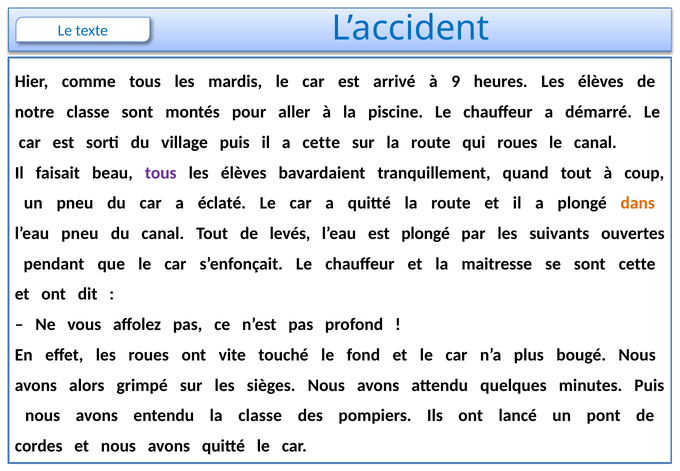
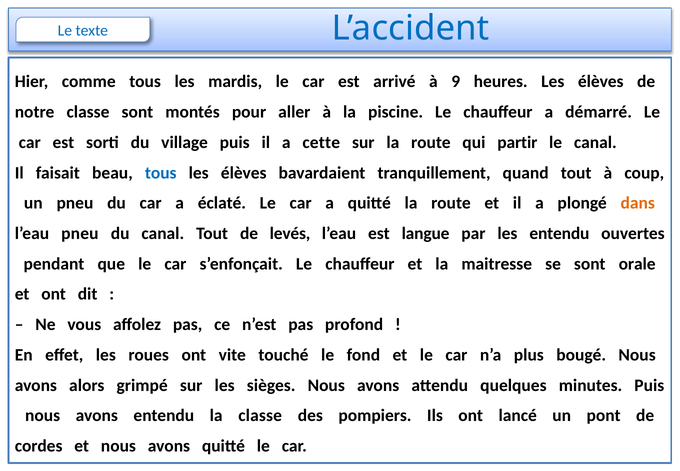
qui roues: roues -> partir
tous at (161, 173) colour: purple -> blue
est plongé: plongé -> langue
les suivants: suivants -> entendu
sont cette: cette -> orale
